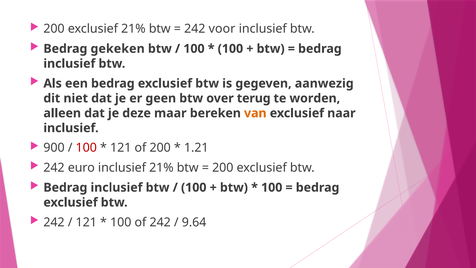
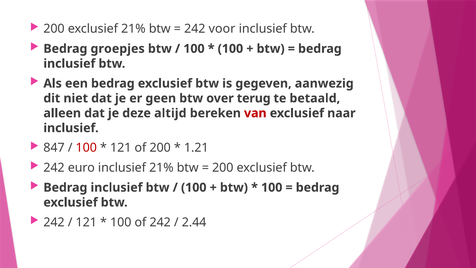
gekeken: gekeken -> groepjes
worden: worden -> betaald
maar: maar -> altijd
van colour: orange -> red
900: 900 -> 847
9.64: 9.64 -> 2.44
